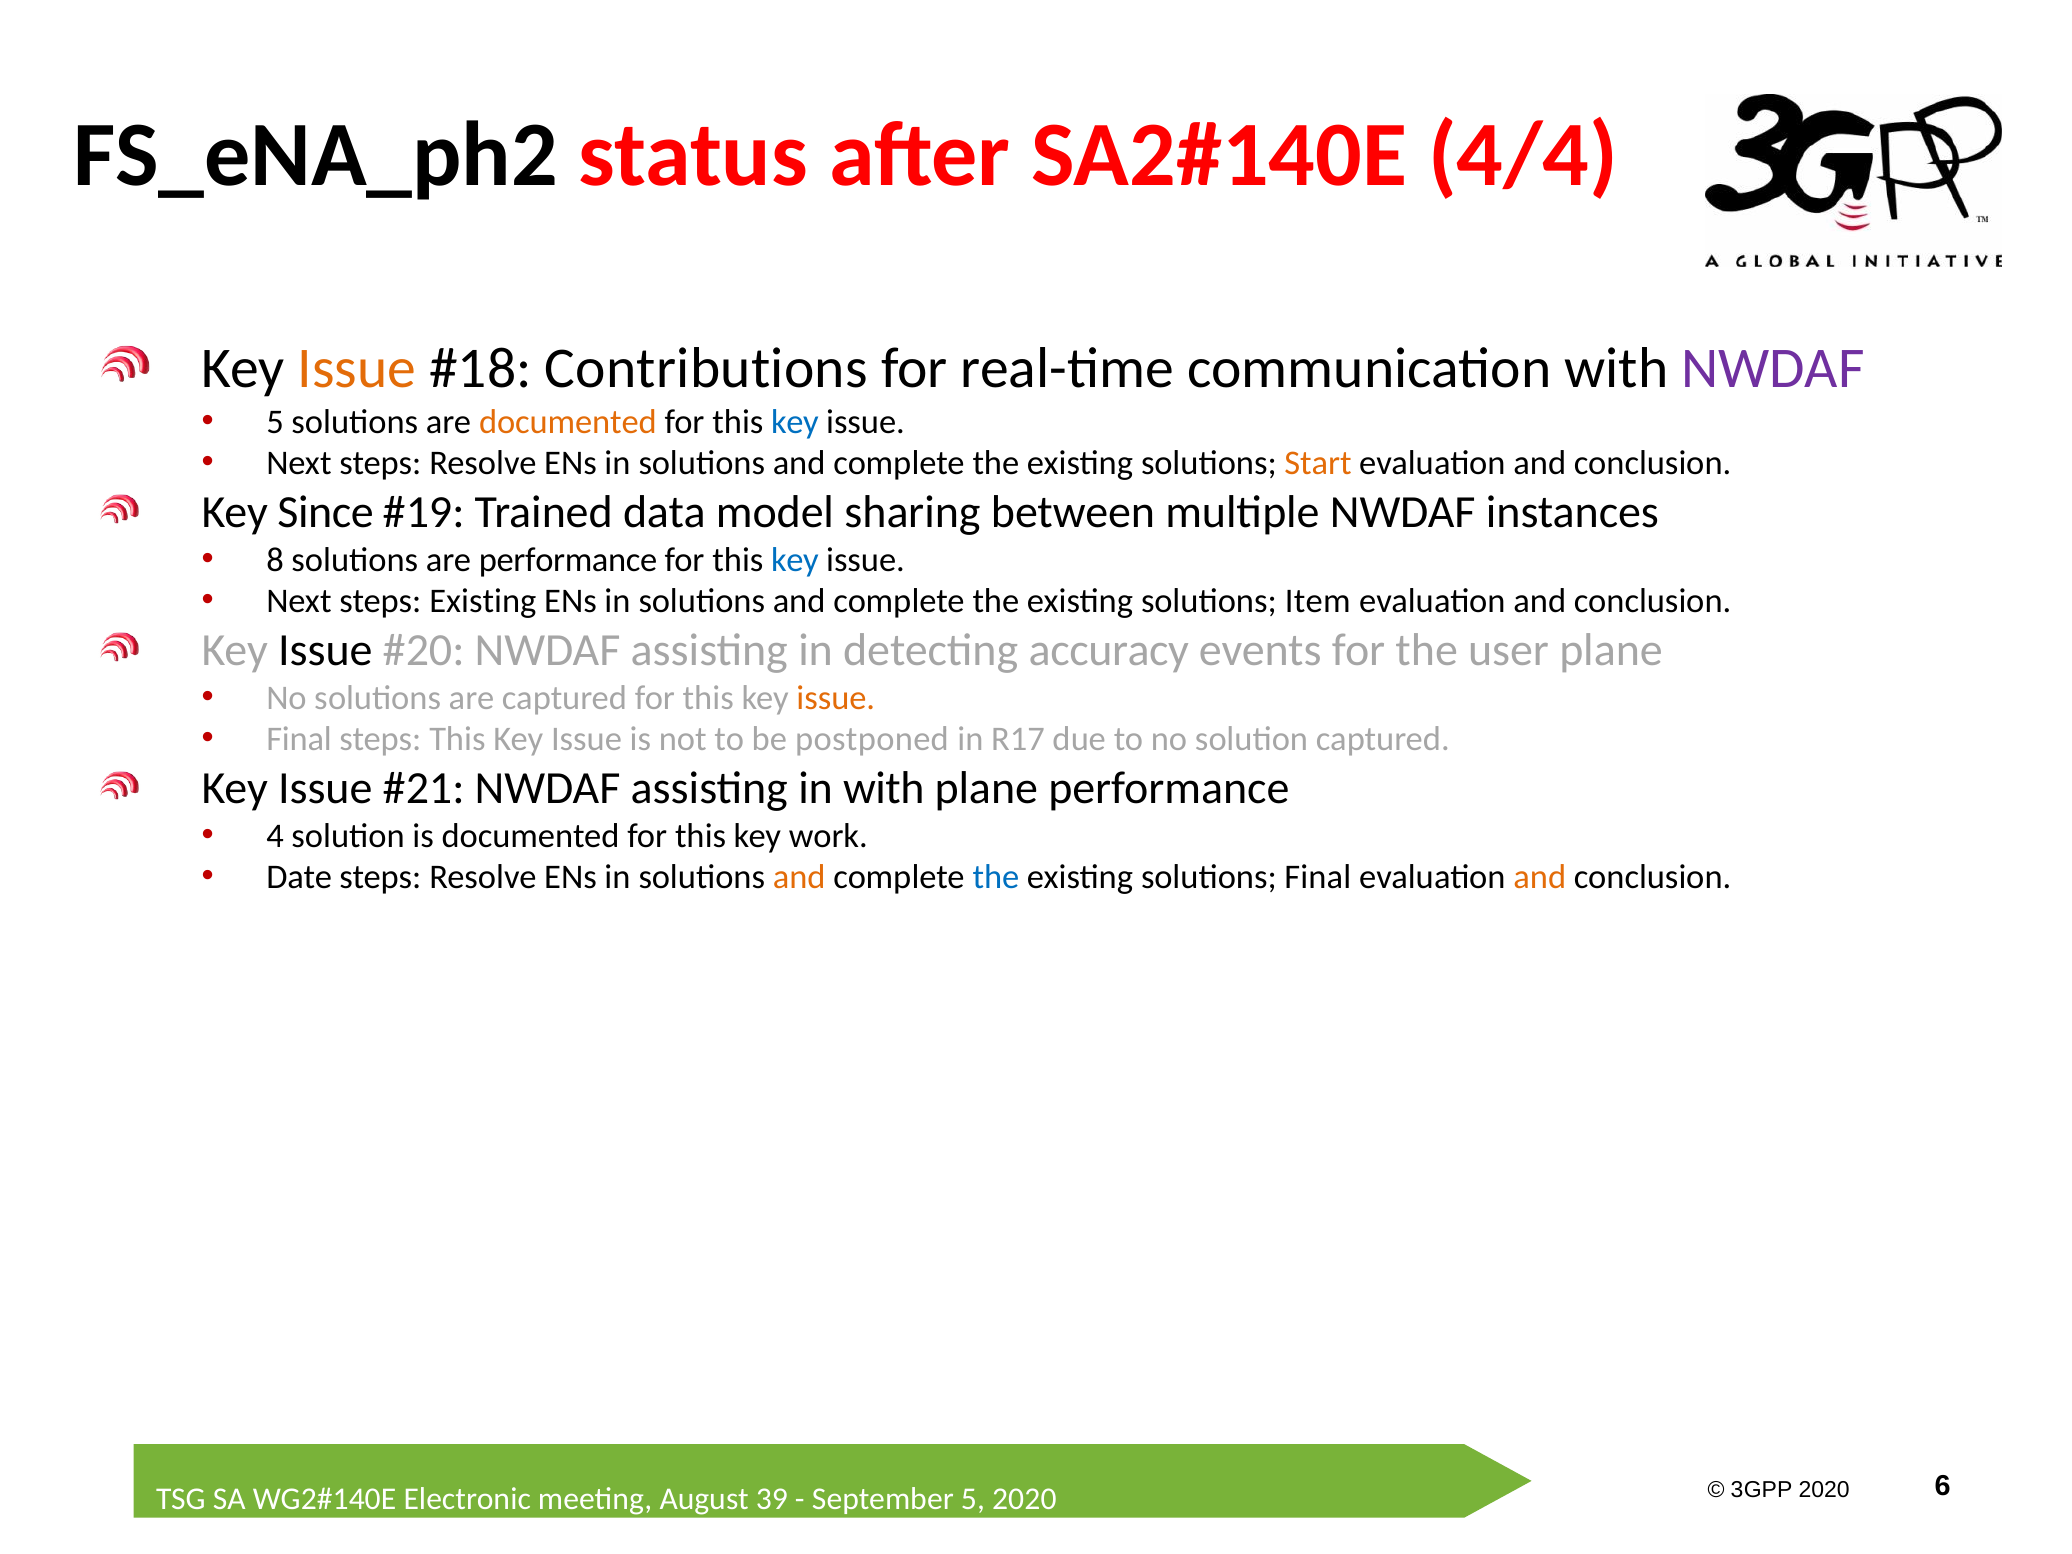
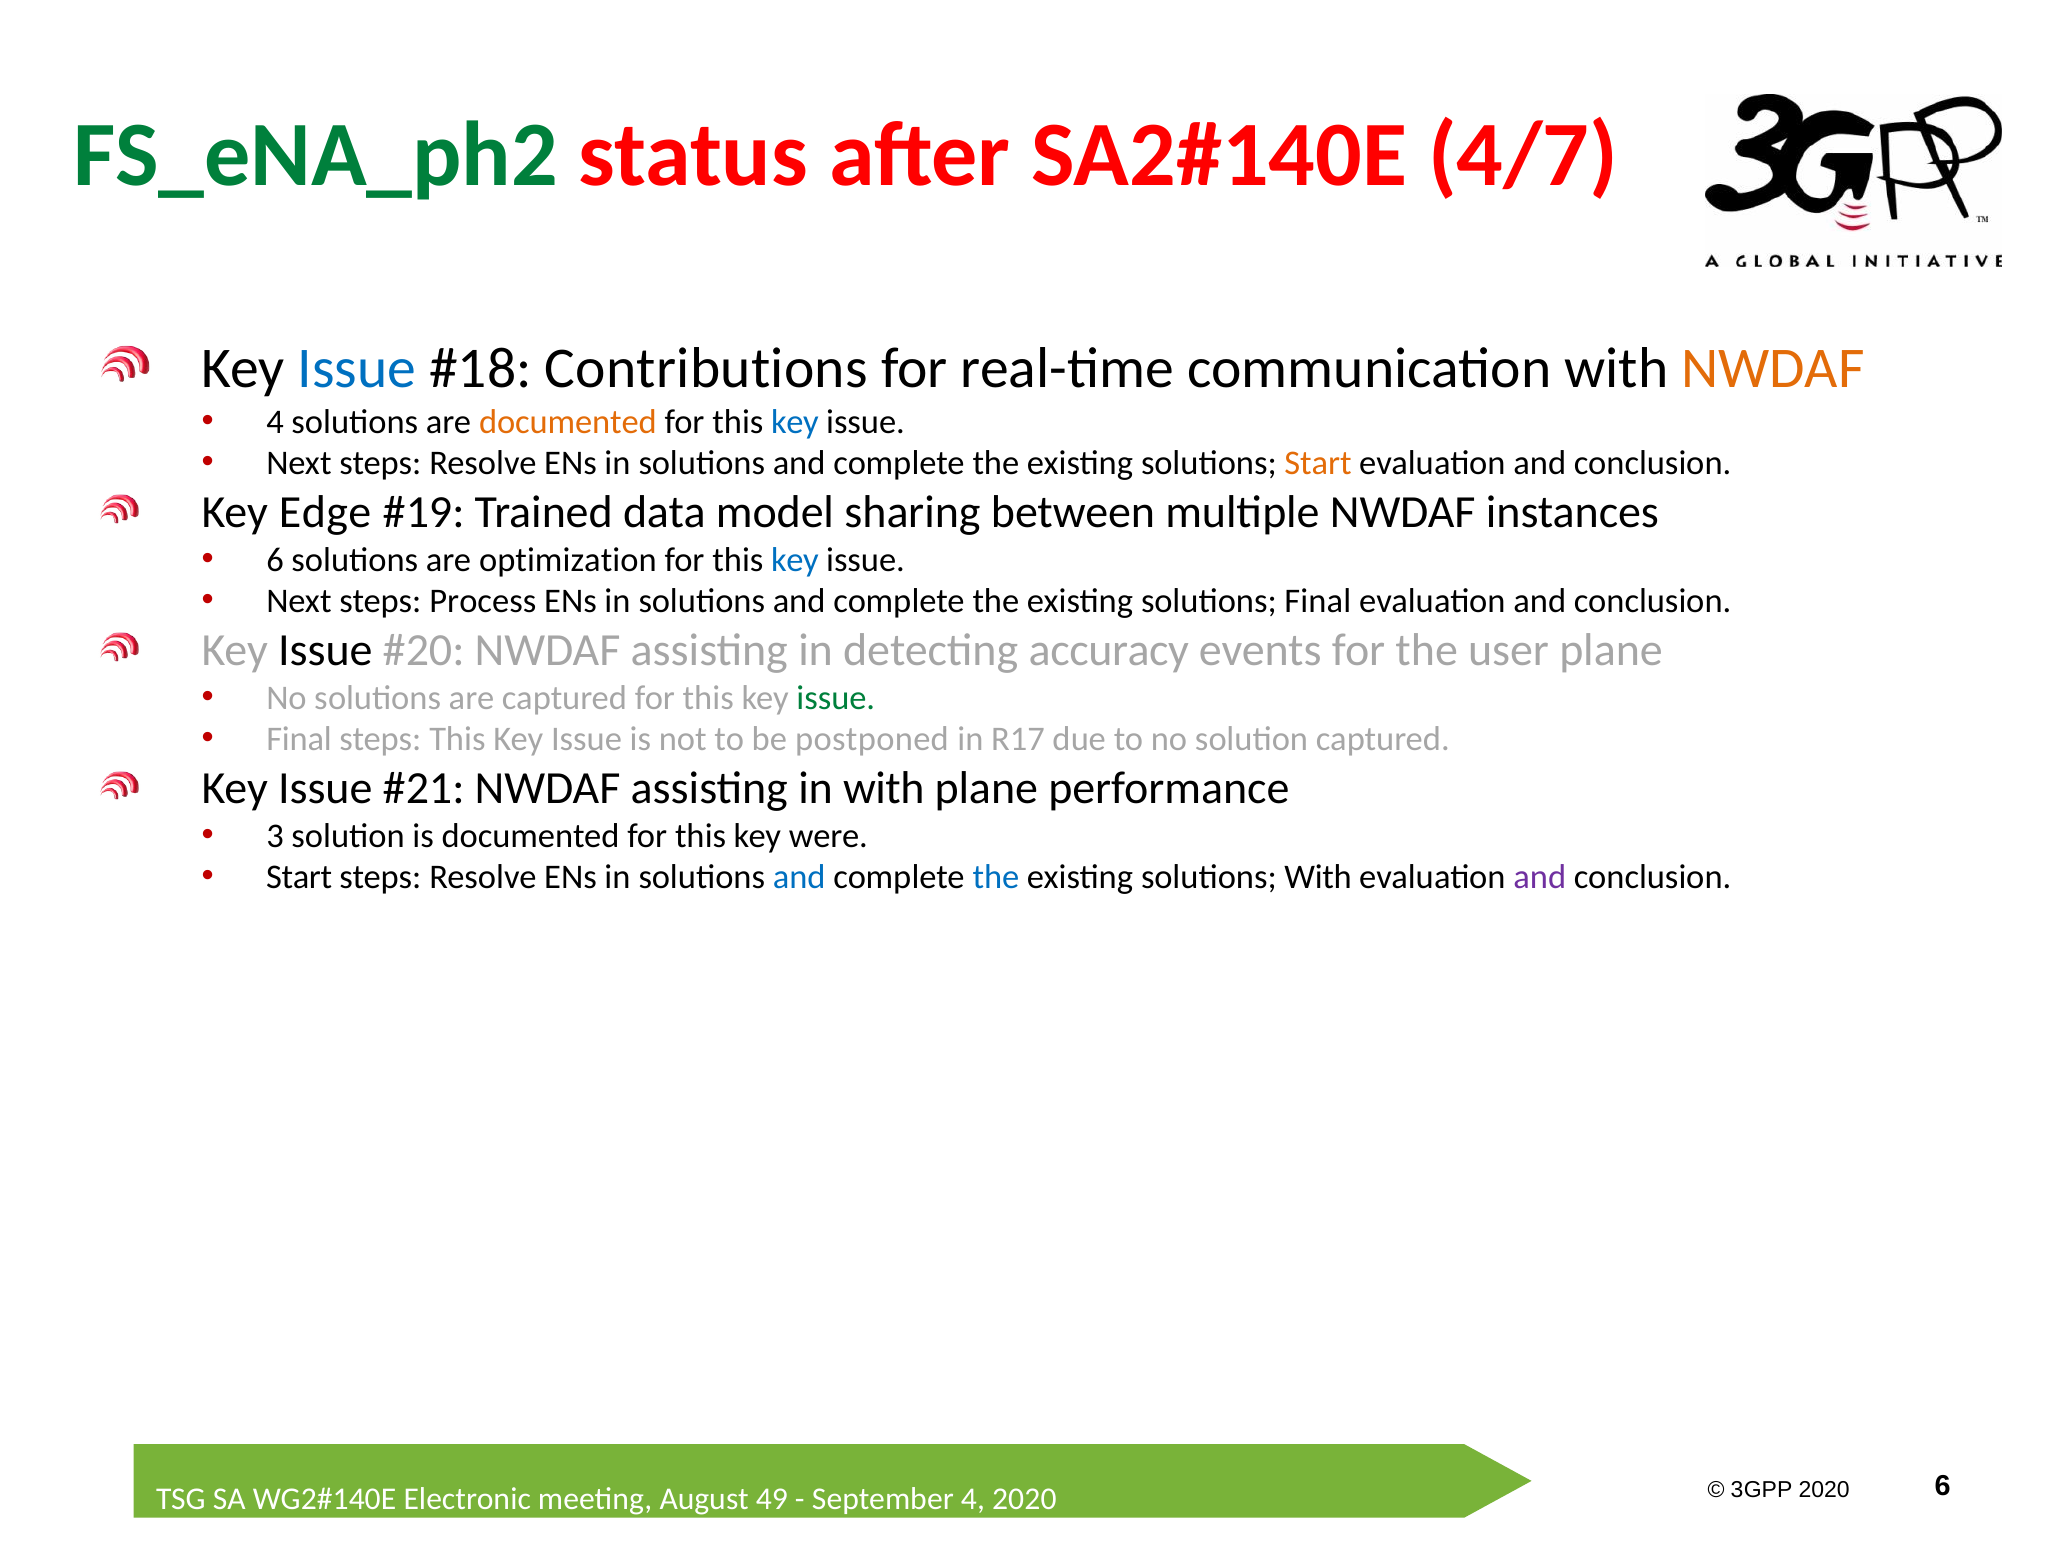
FS_eNA_ph2 colour: black -> green
4/4: 4/4 -> 4/7
Issue at (357, 368) colour: orange -> blue
NWDAF at (1773, 368) colour: purple -> orange
5 at (275, 422): 5 -> 4
Since: Since -> Edge
8 at (275, 560): 8 -> 6
are performance: performance -> optimization
steps Existing: Existing -> Process
solutions Item: Item -> Final
issue at (836, 698) colour: orange -> green
4: 4 -> 3
work: work -> were
Date at (299, 877): Date -> Start
and at (799, 877) colour: orange -> blue
solutions Final: Final -> With
and at (1540, 877) colour: orange -> purple
39: 39 -> 49
5 at (973, 1499): 5 -> 4
